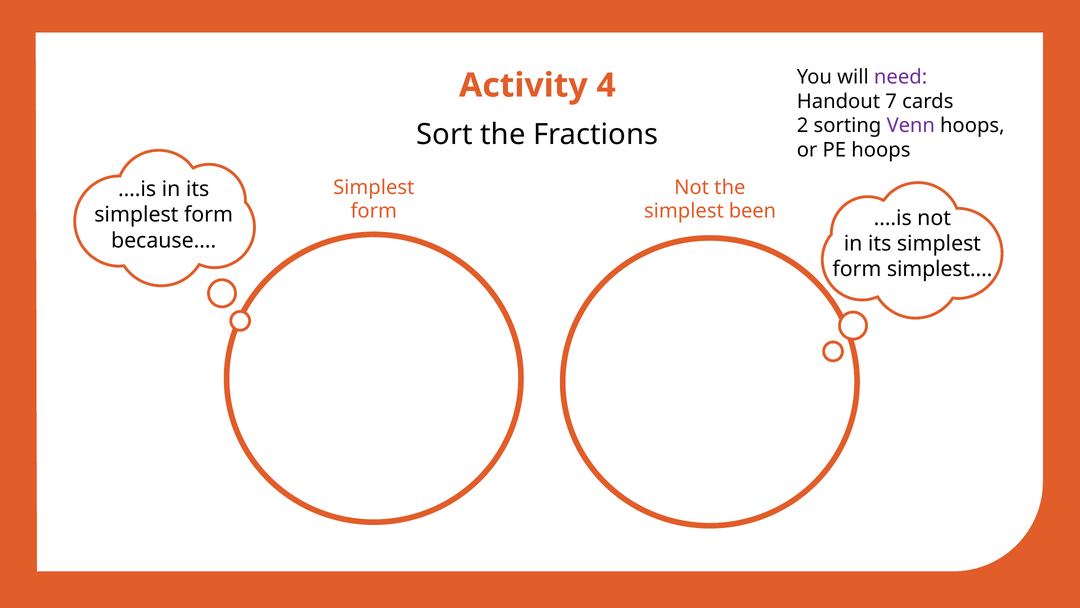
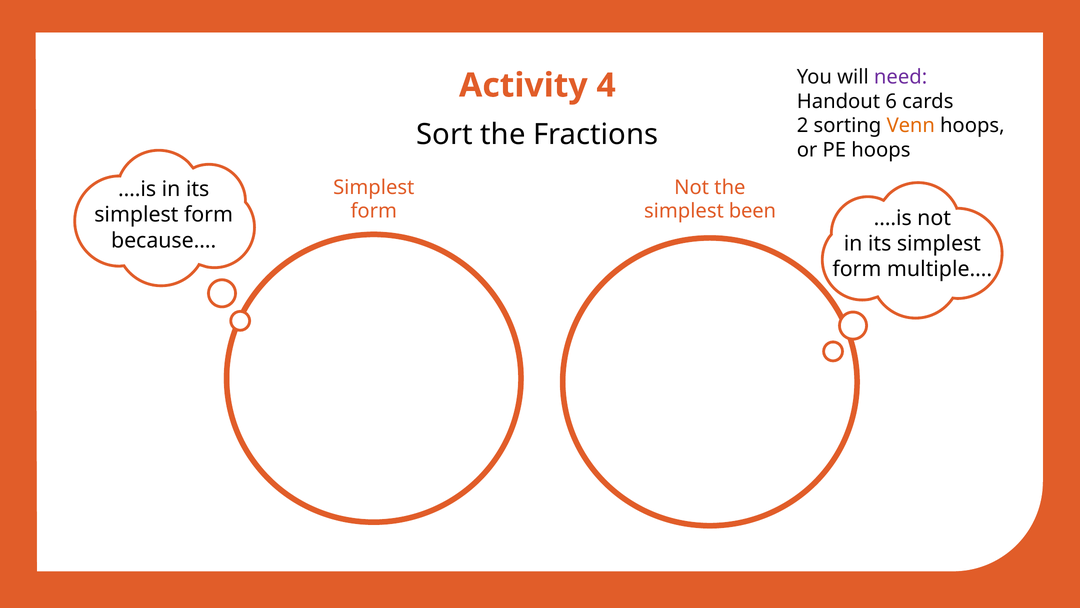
7: 7 -> 6
Venn colour: purple -> orange
simplest…: simplest… -> multiple…
